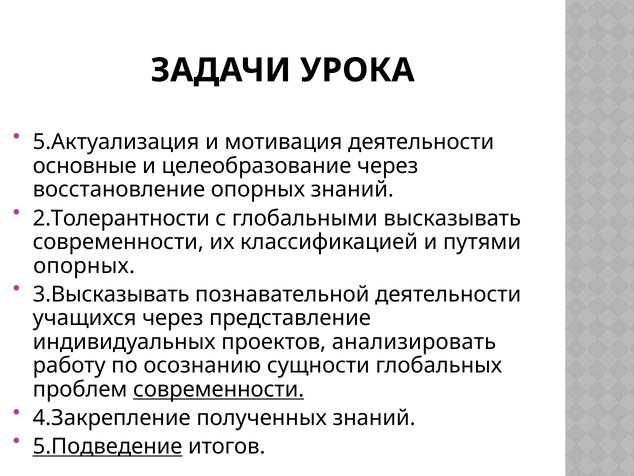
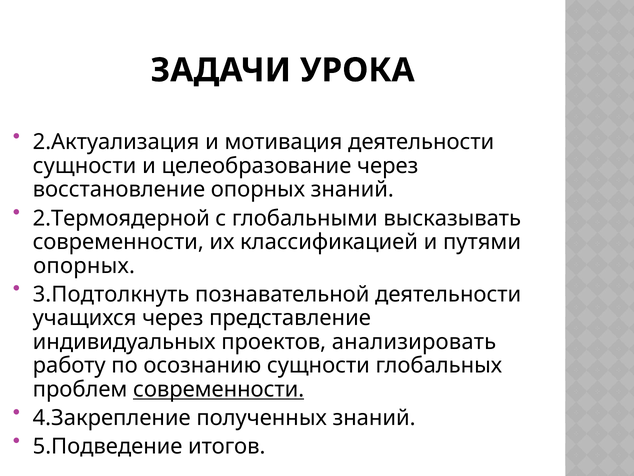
5.Актуализация: 5.Актуализация -> 2.Актуализация
основные at (85, 166): основные -> сущности
2.Толерантности: 2.Толерантности -> 2.Термоядерной
3.Высказывать: 3.Высказывать -> 3.Подтолкнуть
5.Подведение underline: present -> none
